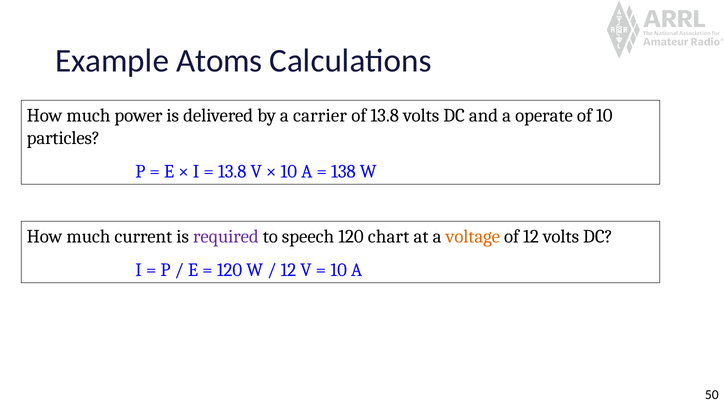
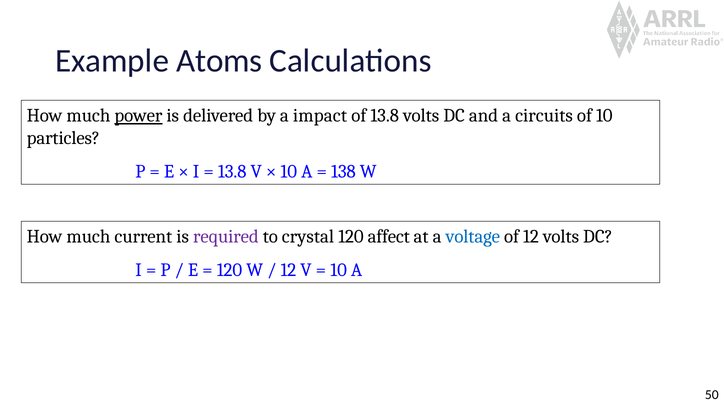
power underline: none -> present
carrier: carrier -> impact
operate: operate -> circuits
speech: speech -> crystal
chart: chart -> affect
voltage colour: orange -> blue
